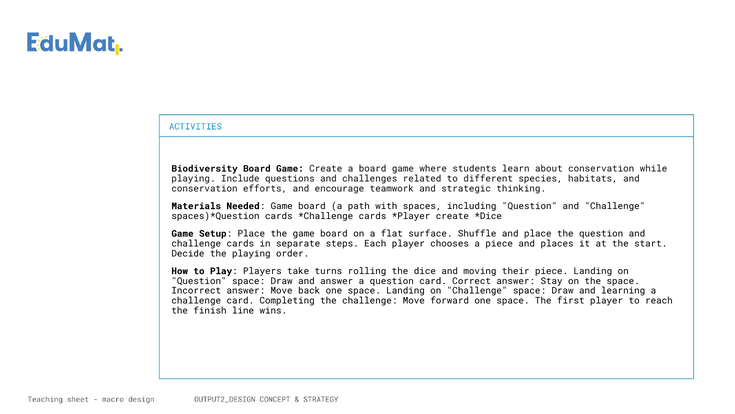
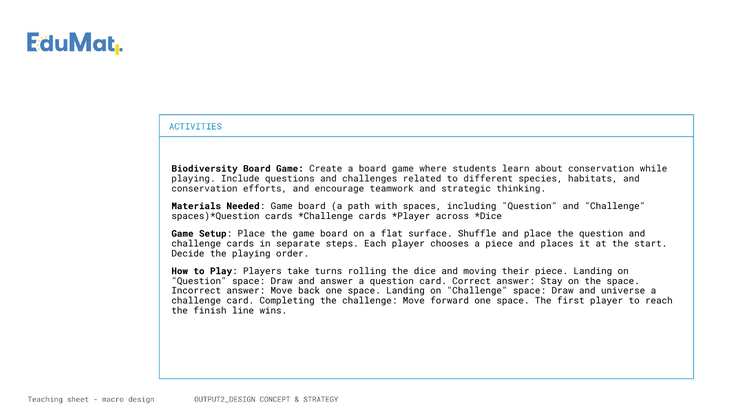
create at (452, 216): create -> across
learning: learning -> universe
